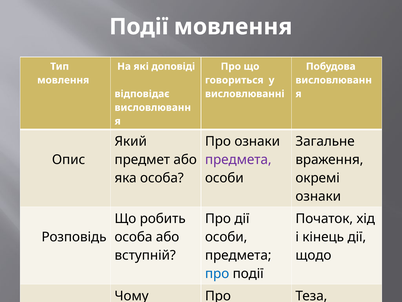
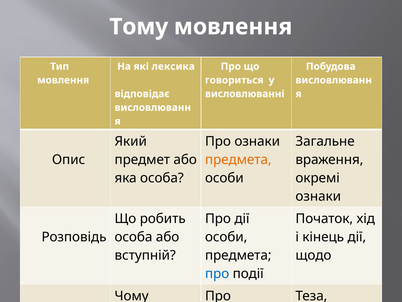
Події at (139, 27): Події -> Тому
доповіді: доповіді -> лексика
предмета at (238, 160) colour: purple -> orange
